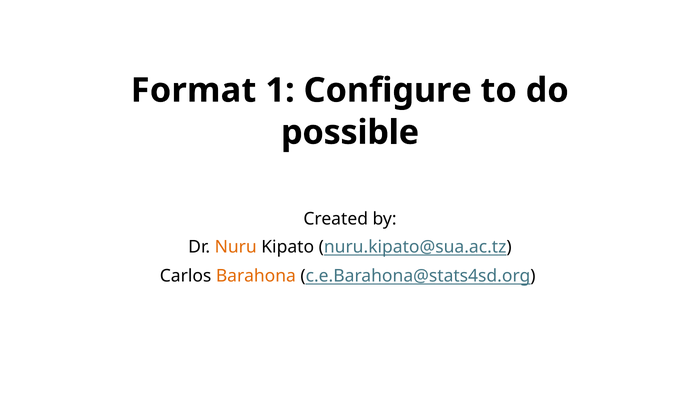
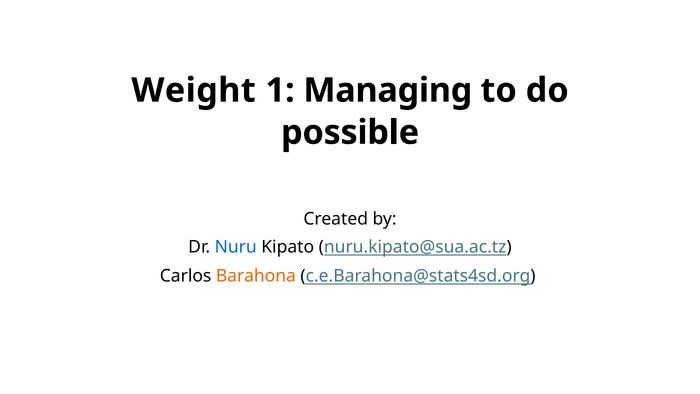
Format: Format -> Weight
Configure: Configure -> Managing
Nuru colour: orange -> blue
